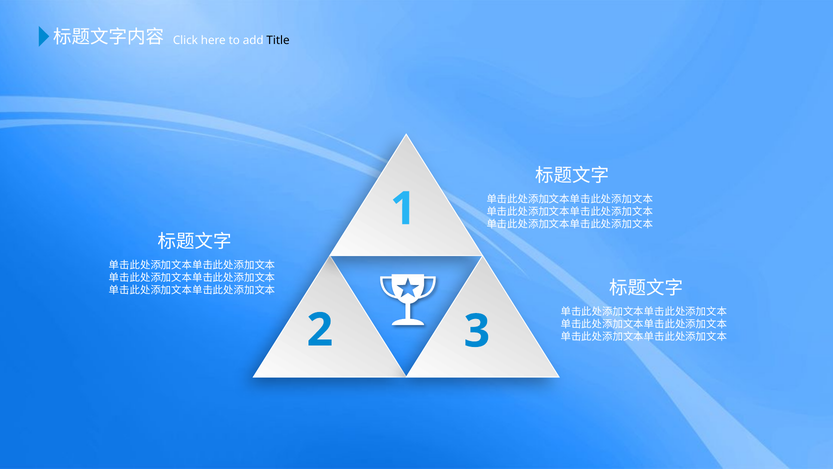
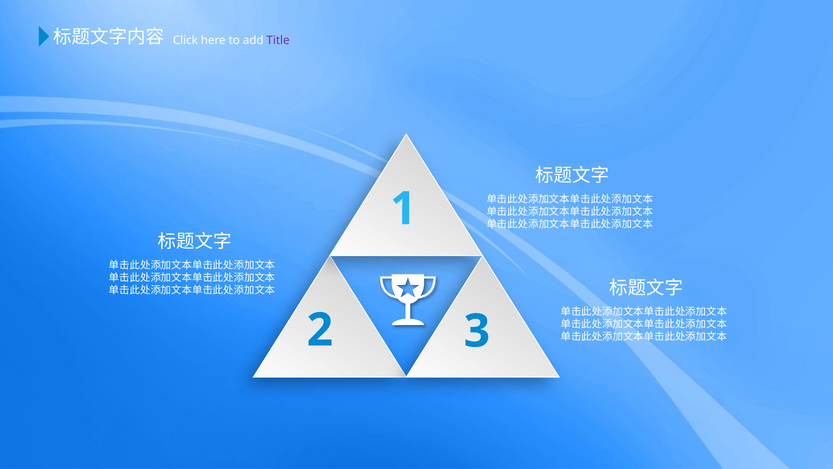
Title colour: black -> purple
